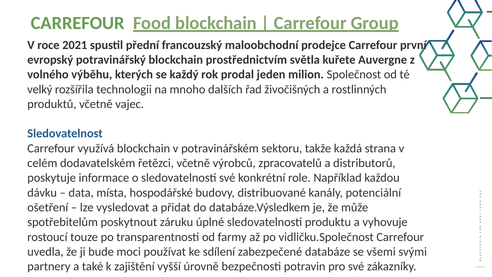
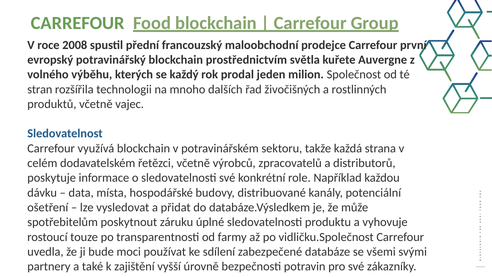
2021: 2021 -> 2008
velký: velký -> stran
